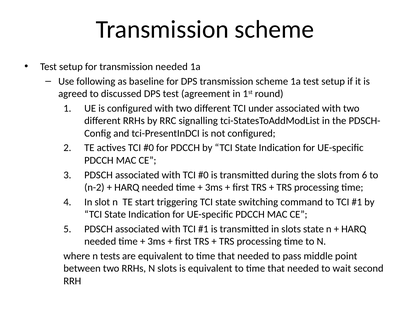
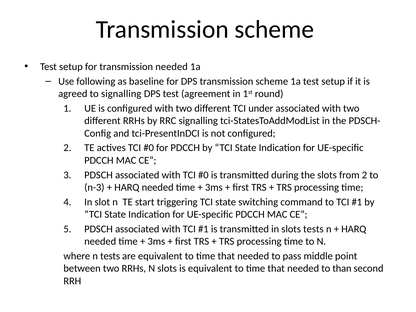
to discussed: discussed -> signalling
from 6: 6 -> 2
n-2: n-2 -> n-3
slots state: state -> tests
wait: wait -> than
